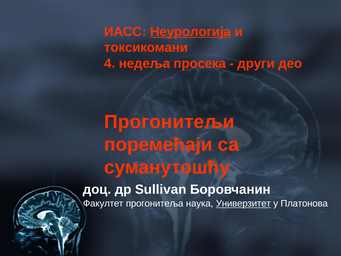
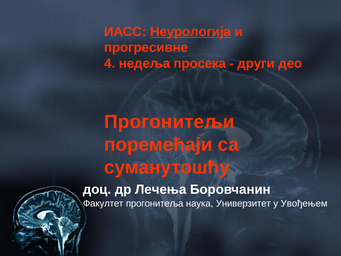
токсикомани: токсикомани -> прогресивне
Sullivan: Sullivan -> Лечења
Универзитет underline: present -> none
Платонова: Платонова -> Увођењем
